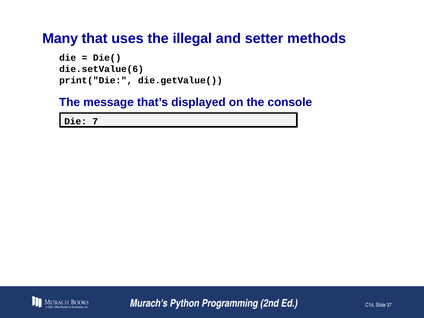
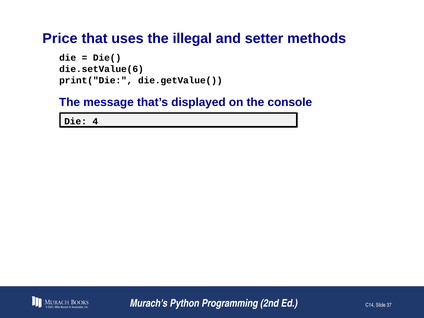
Many: Many -> Price
7: 7 -> 4
